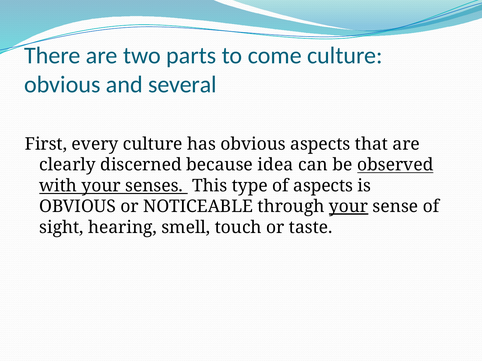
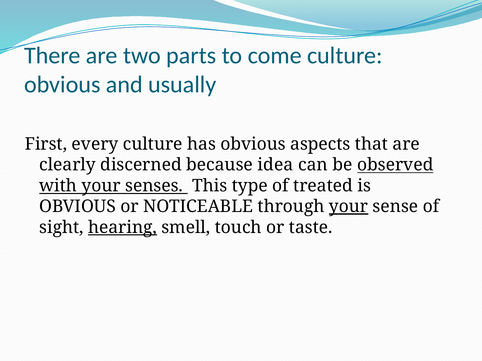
several: several -> usually
of aspects: aspects -> treated
hearing underline: none -> present
